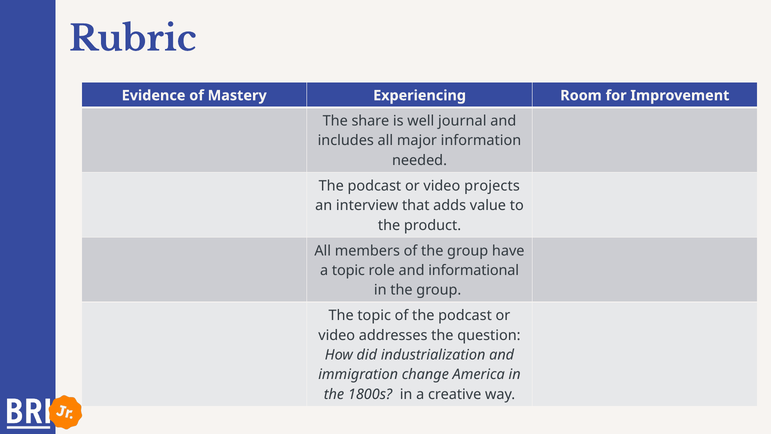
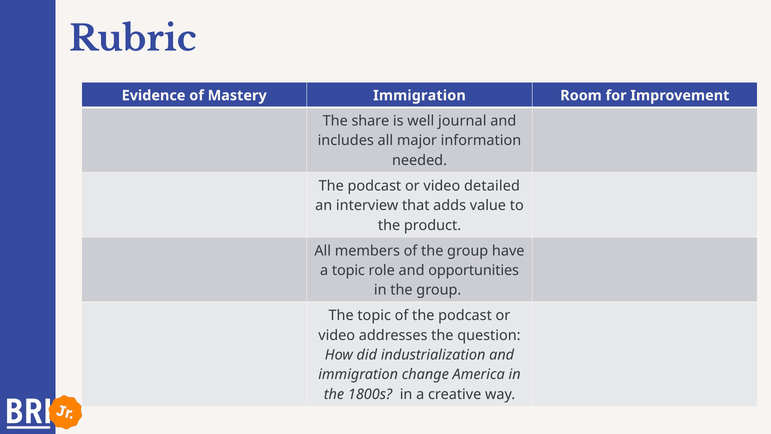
Mastery Experiencing: Experiencing -> Immigration
projects: projects -> detailed
informational: informational -> opportunities
